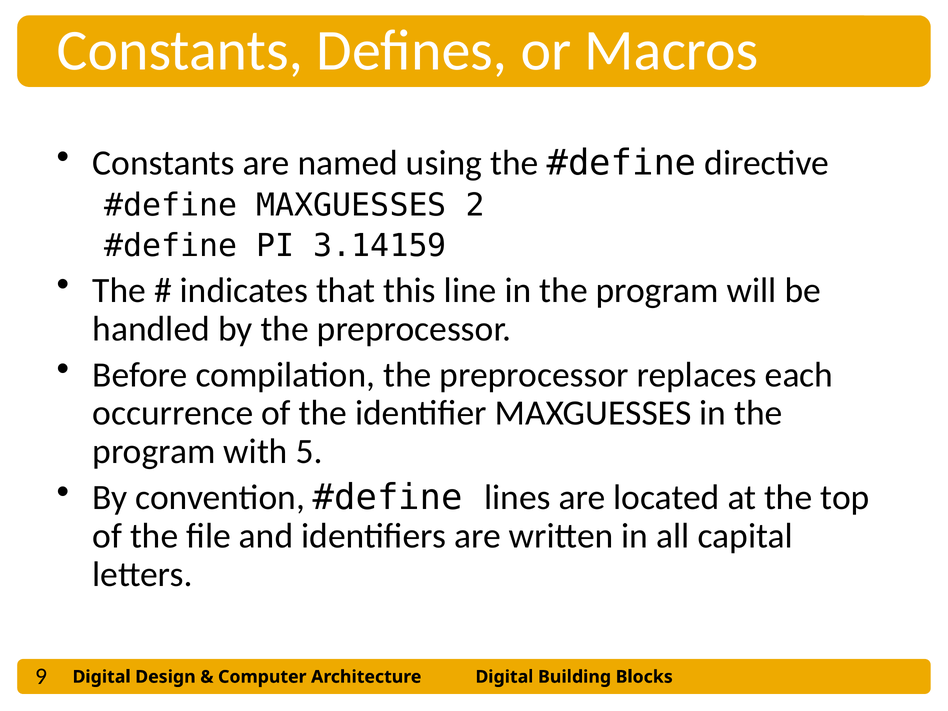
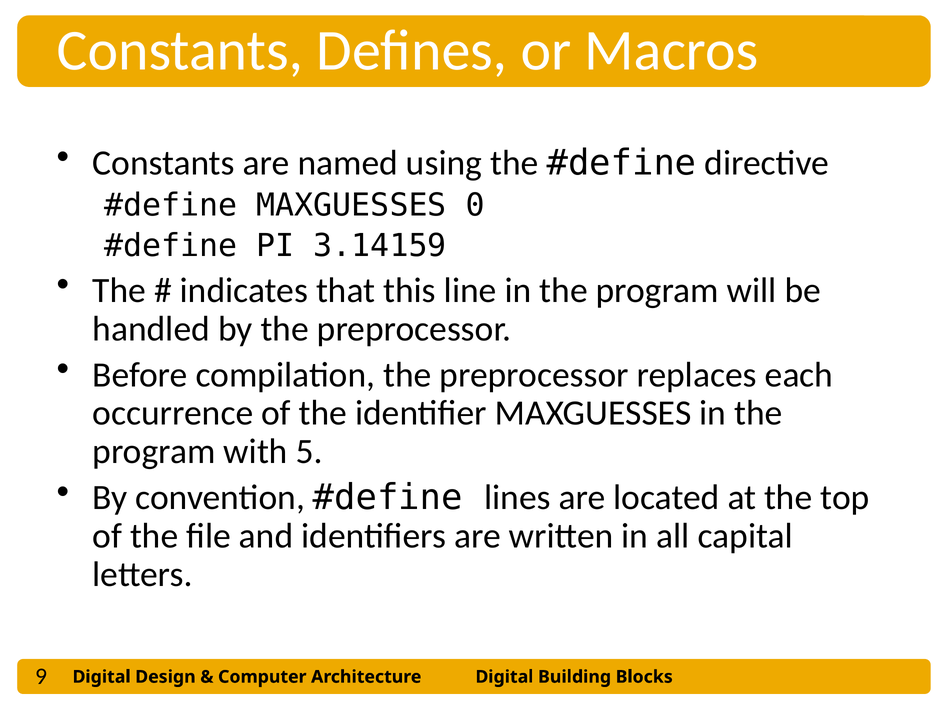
2: 2 -> 0
